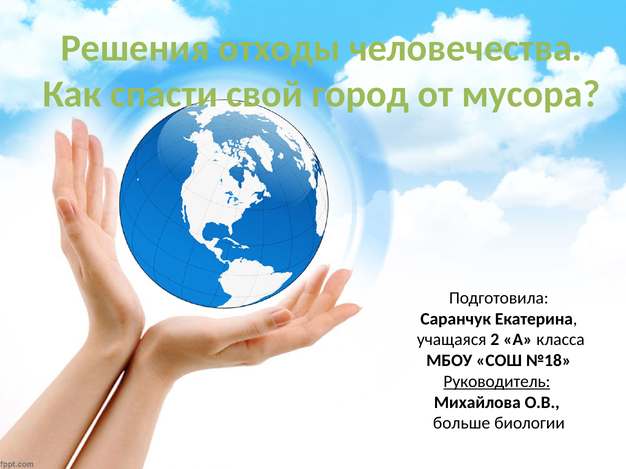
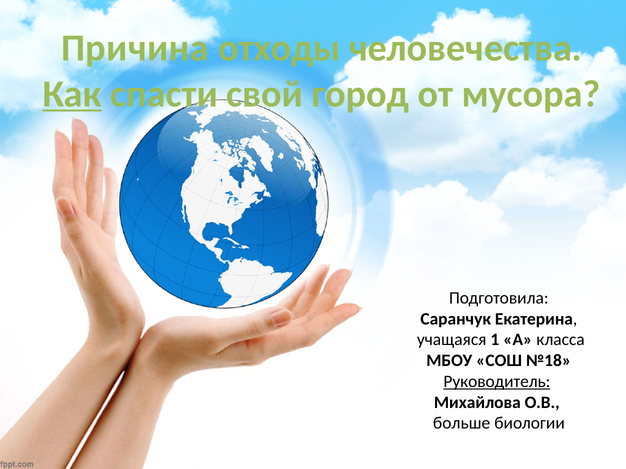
Решения: Решения -> Причина
Как underline: none -> present
2: 2 -> 1
